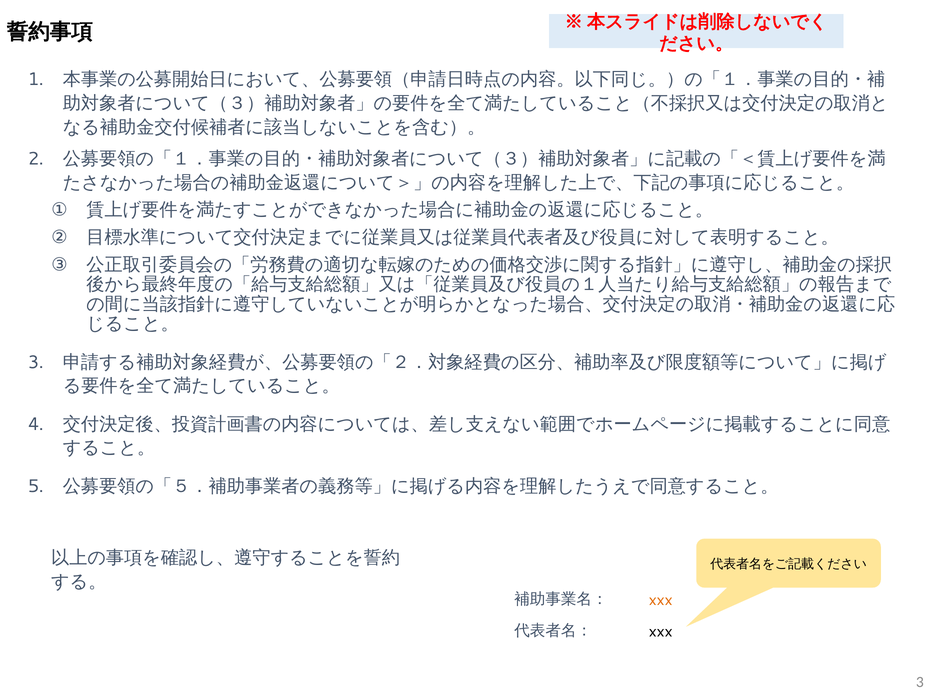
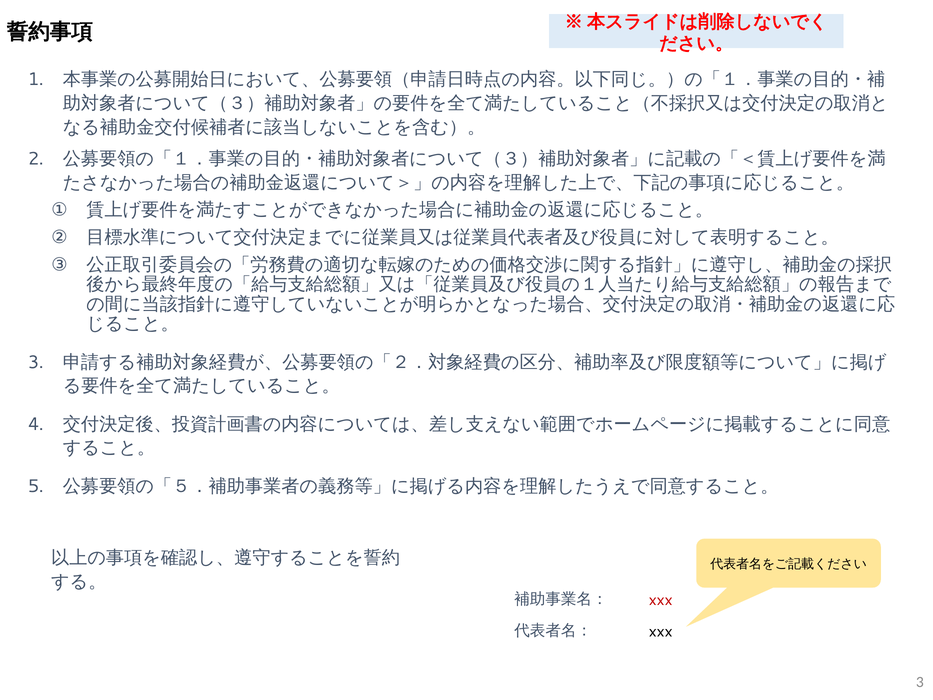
xxx at (661, 600) colour: orange -> red
